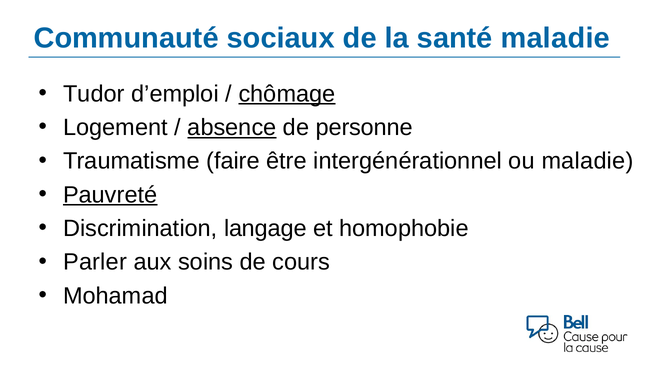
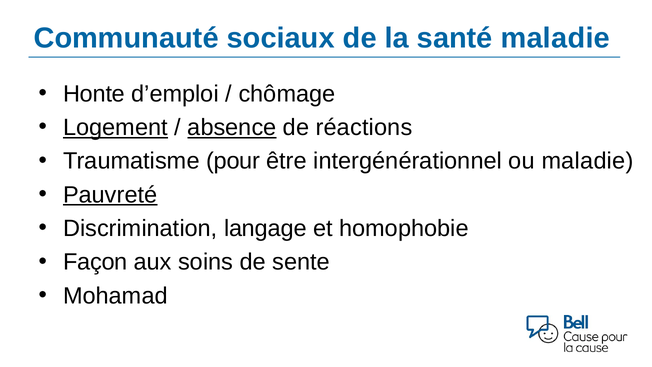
Tudor: Tudor -> Honte
chômage underline: present -> none
Logement underline: none -> present
personne: personne -> réactions
faire: faire -> pour
Parler: Parler -> Façon
cours: cours -> sente
